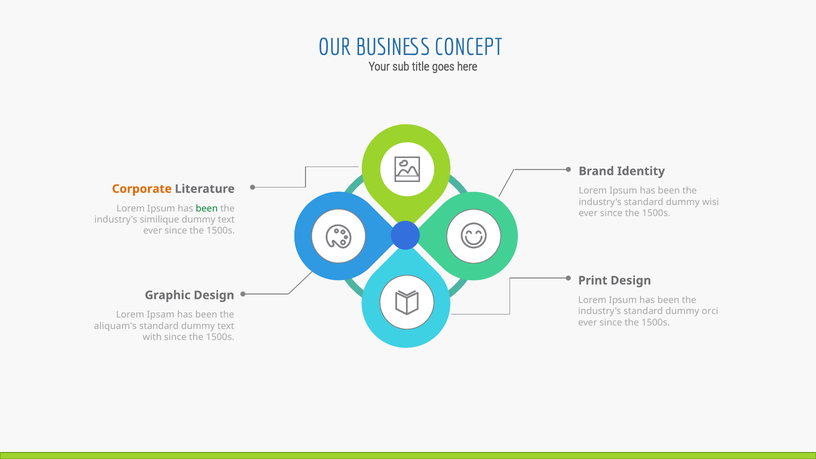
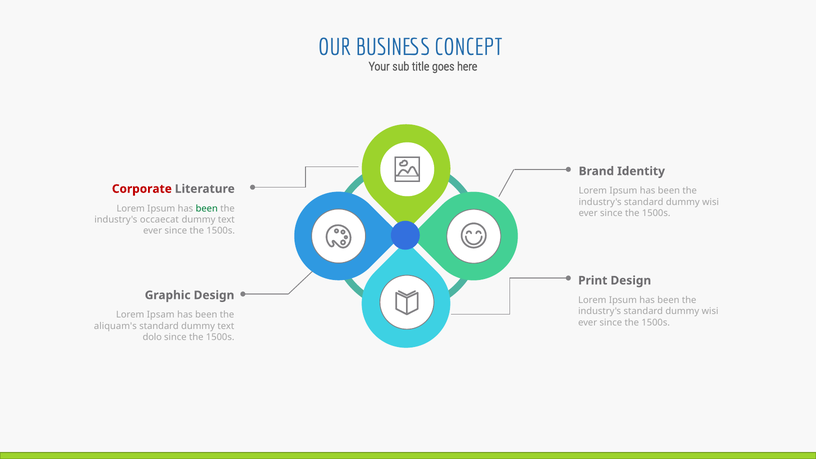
Corporate colour: orange -> red
similique: similique -> occaecat
orci at (710, 311): orci -> wisi
with: with -> dolo
